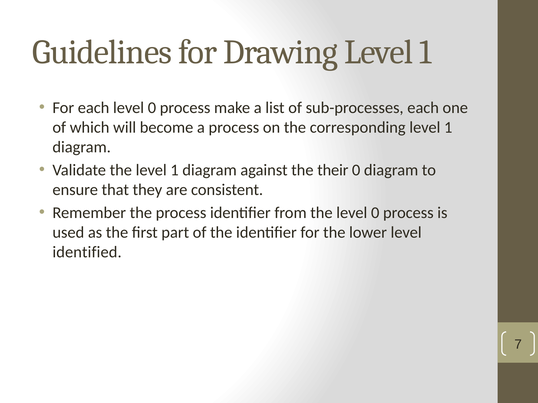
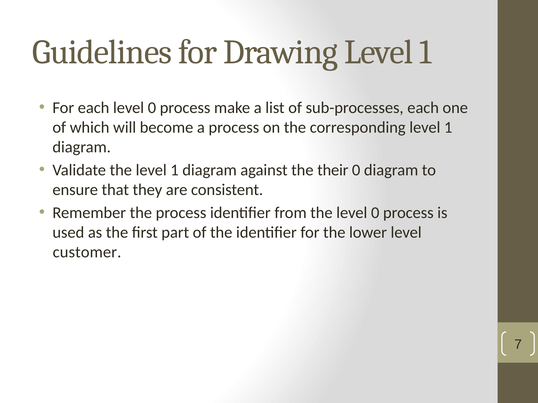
identified: identified -> customer
